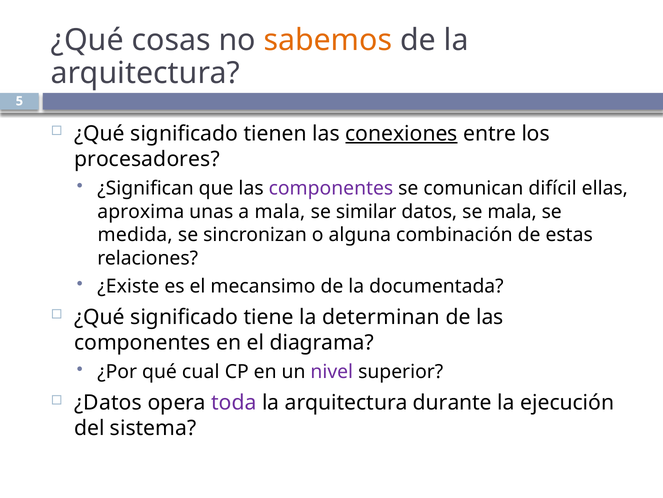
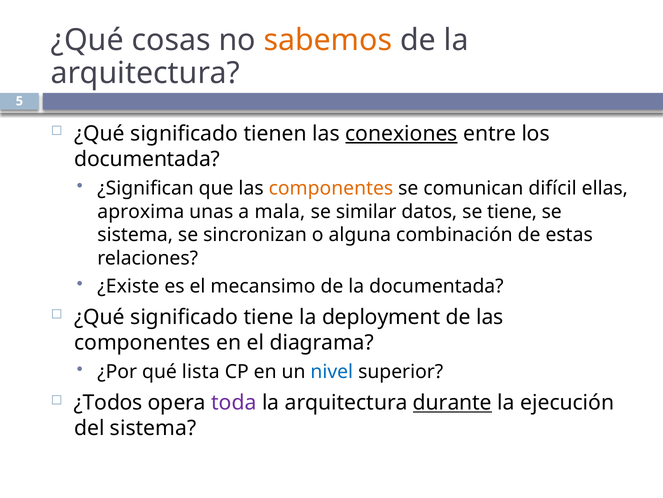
procesadores at (147, 159): procesadores -> documentada
componentes at (331, 188) colour: purple -> orange
se mala: mala -> tiene
medida at (135, 235): medida -> sistema
determinan: determinan -> deployment
cual: cual -> lista
nivel colour: purple -> blue
¿Datos: ¿Datos -> ¿Todos
durante underline: none -> present
